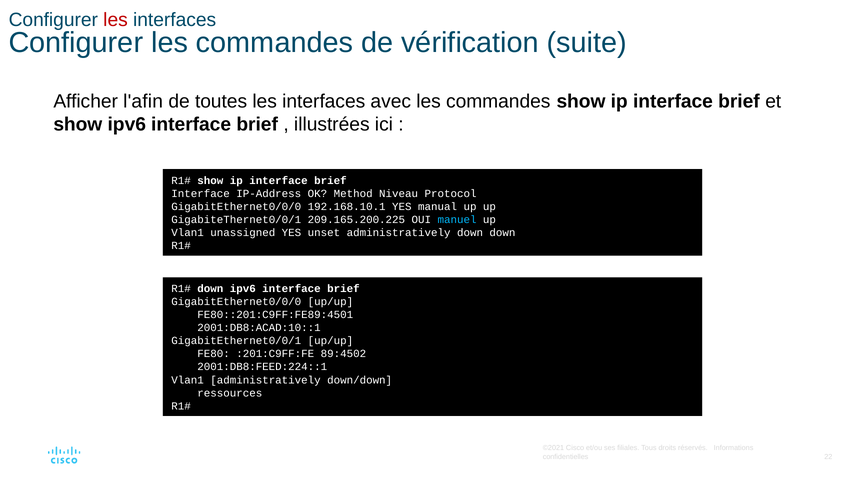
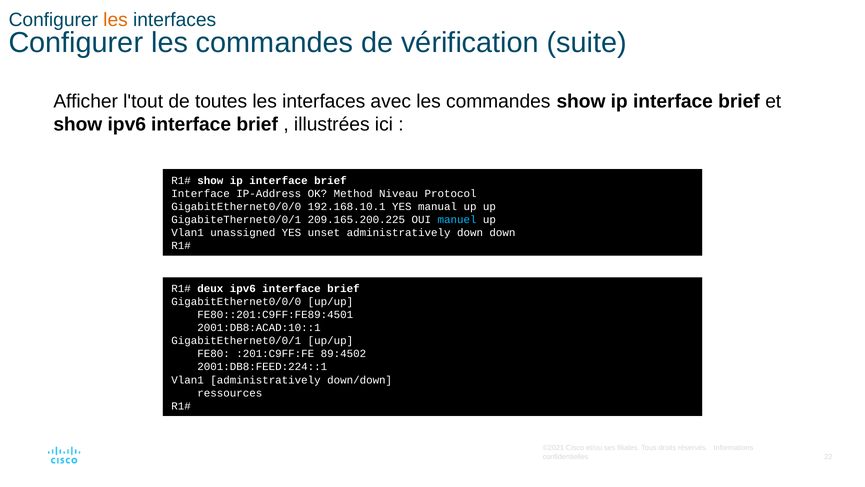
les at (116, 20) colour: red -> orange
l'afin: l'afin -> l'tout
down at (210, 289): down -> deux
